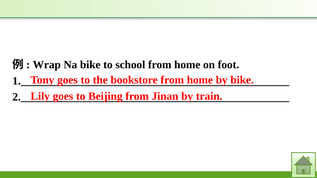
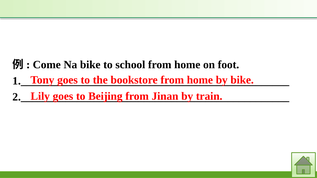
Wrap: Wrap -> Come
